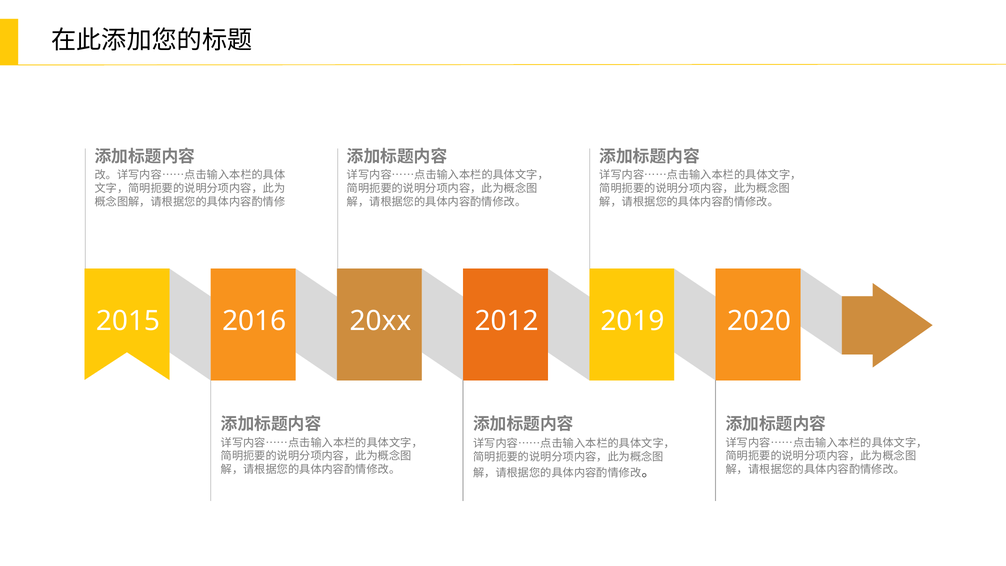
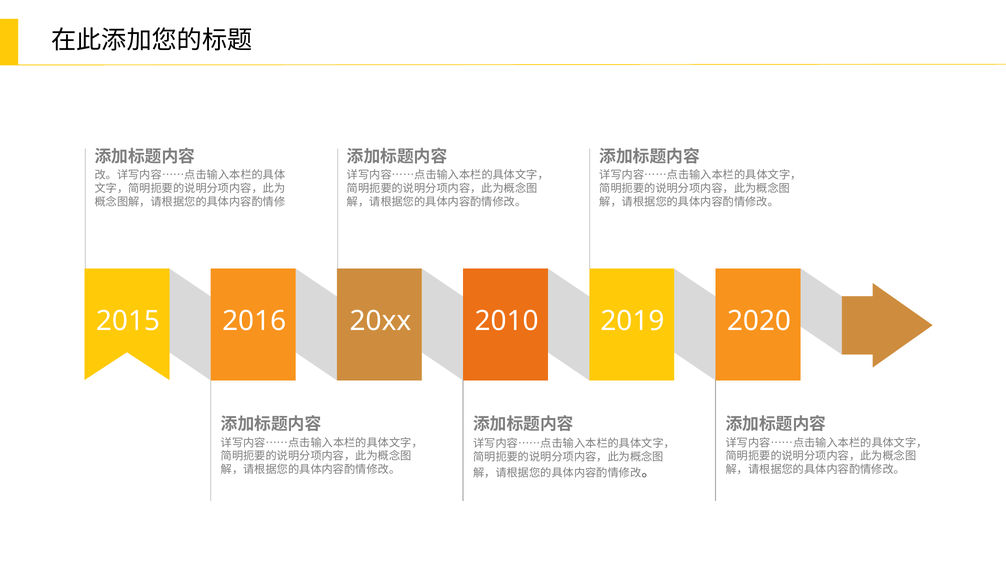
2012: 2012 -> 2010
